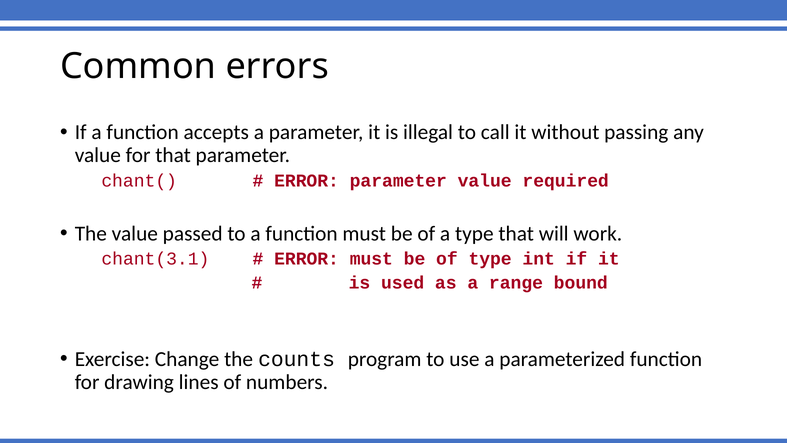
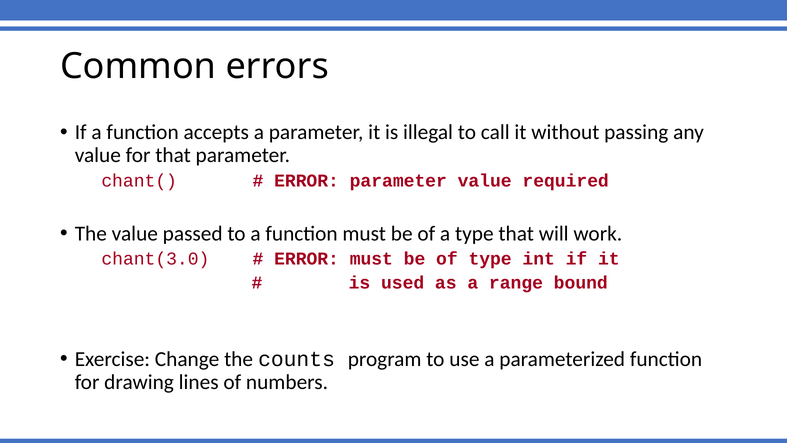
chant(3.1: chant(3.1 -> chant(3.0
